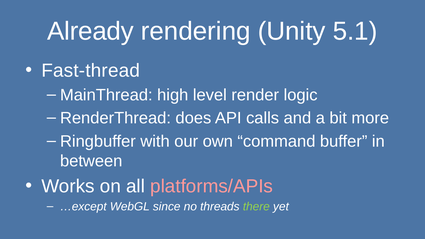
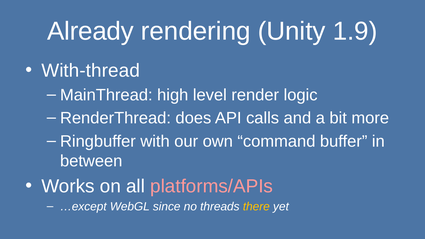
5.1: 5.1 -> 1.9
Fast-thread: Fast-thread -> With-thread
there colour: light green -> yellow
